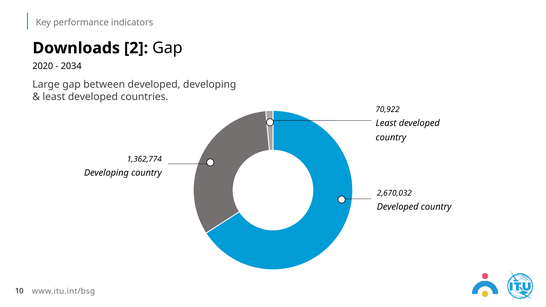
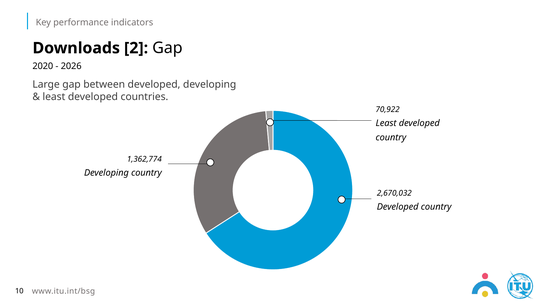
2034: 2034 -> 2026
